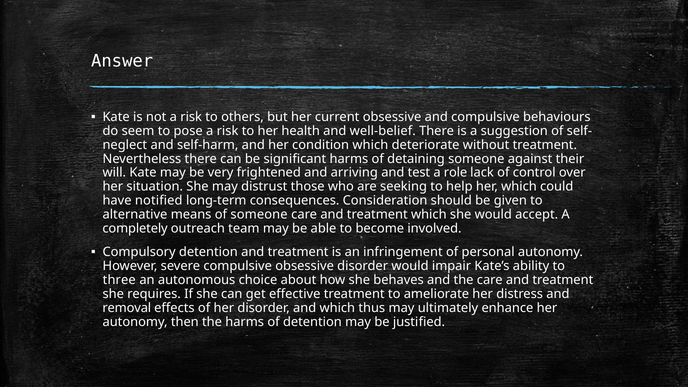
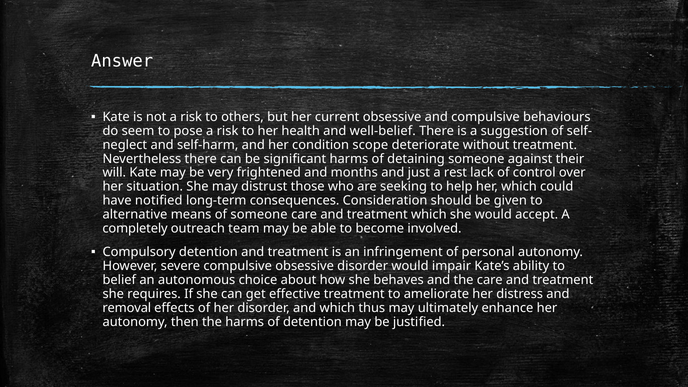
condition which: which -> scope
arriving: arriving -> months
test: test -> just
role: role -> rest
three: three -> belief
